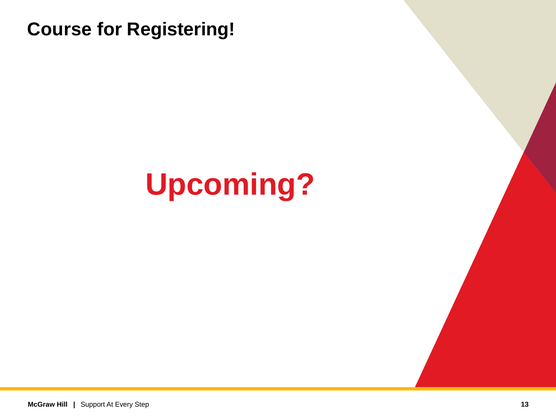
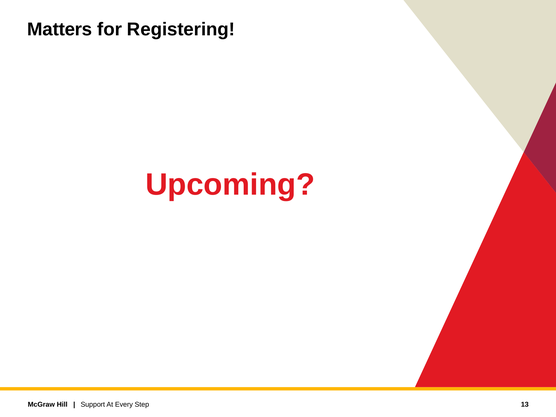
Course: Course -> Matters
